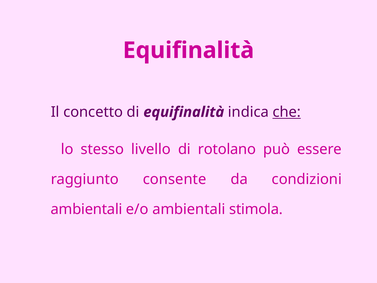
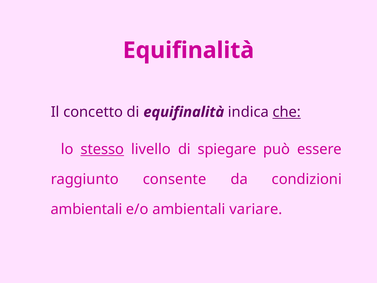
stesso underline: none -> present
rotolano: rotolano -> spiegare
stimola: stimola -> variare
